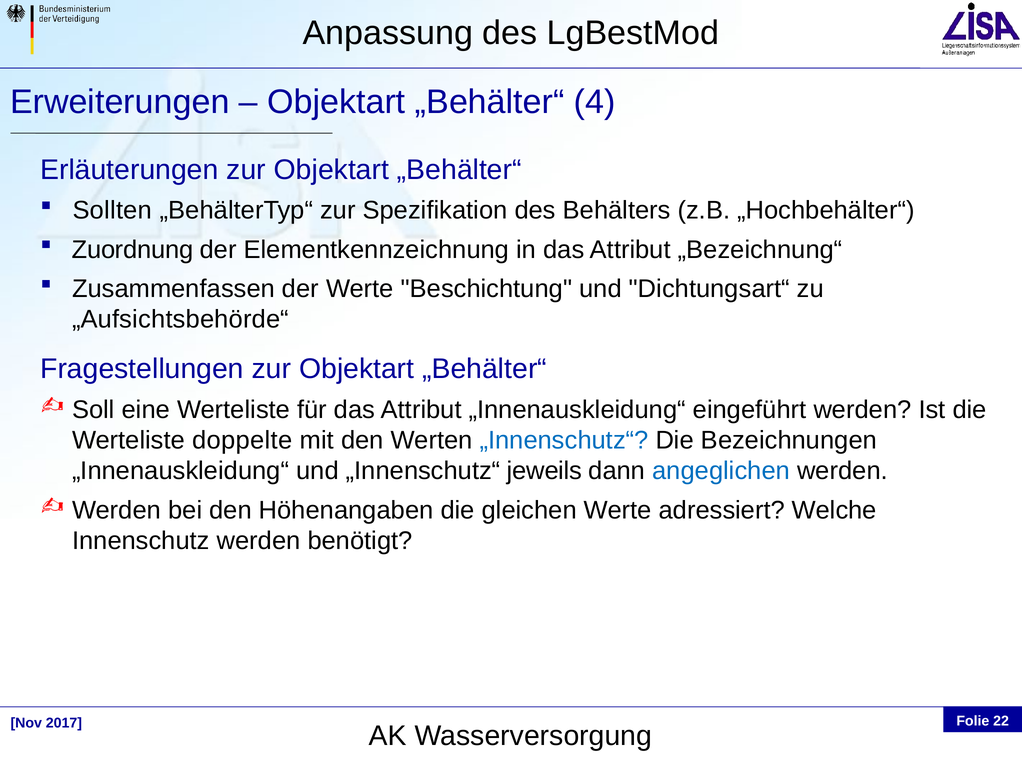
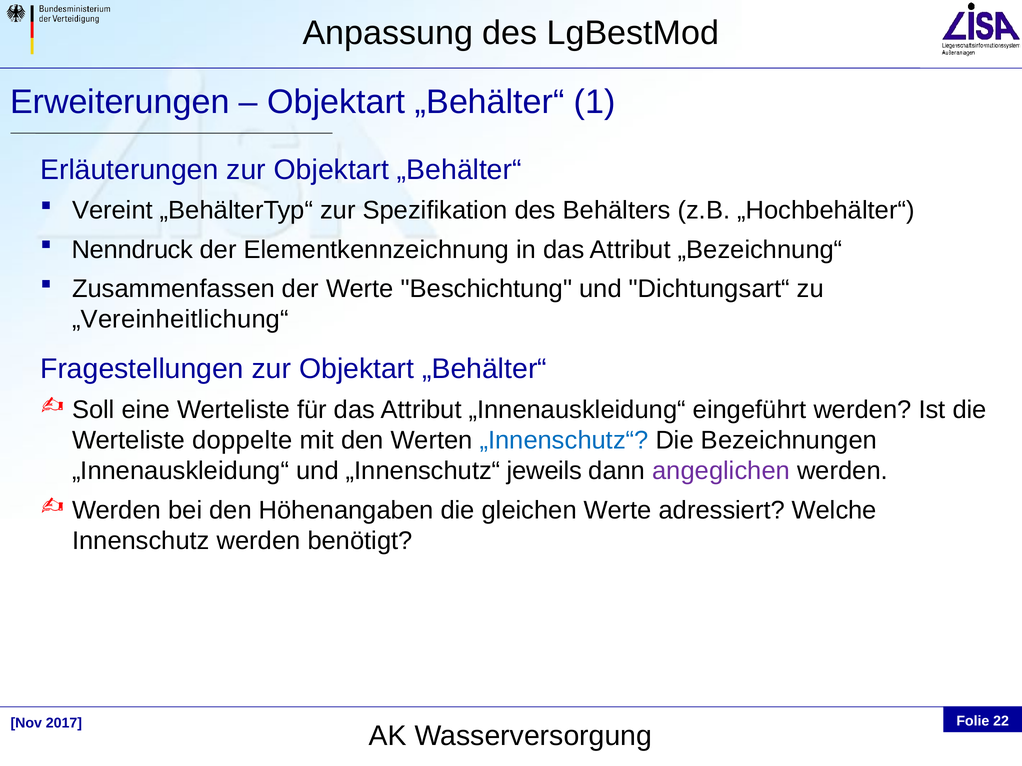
4: 4 -> 1
Sollten: Sollten -> Vereint
Zuordnung: Zuordnung -> Nenndruck
„Aufsichtsbehörde“: „Aufsichtsbehörde“ -> „Vereinheitlichung“
angeglichen colour: blue -> purple
